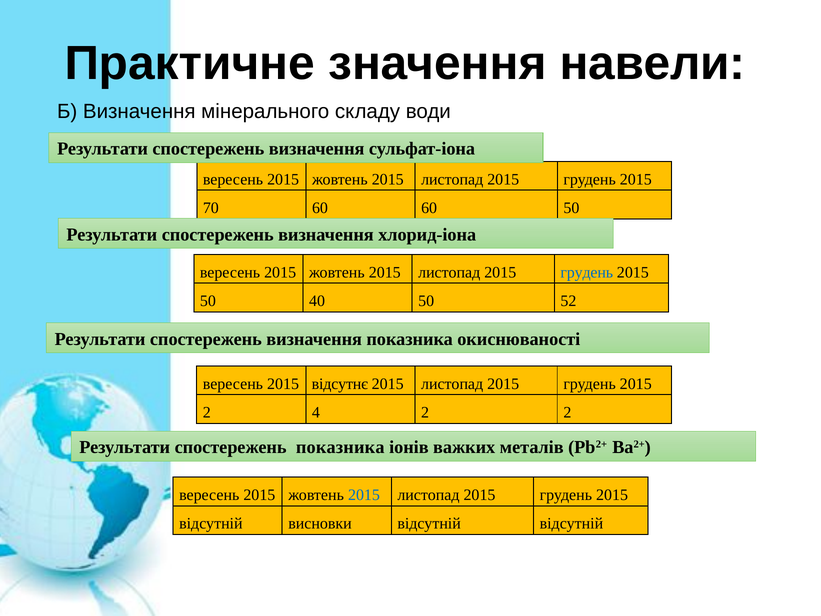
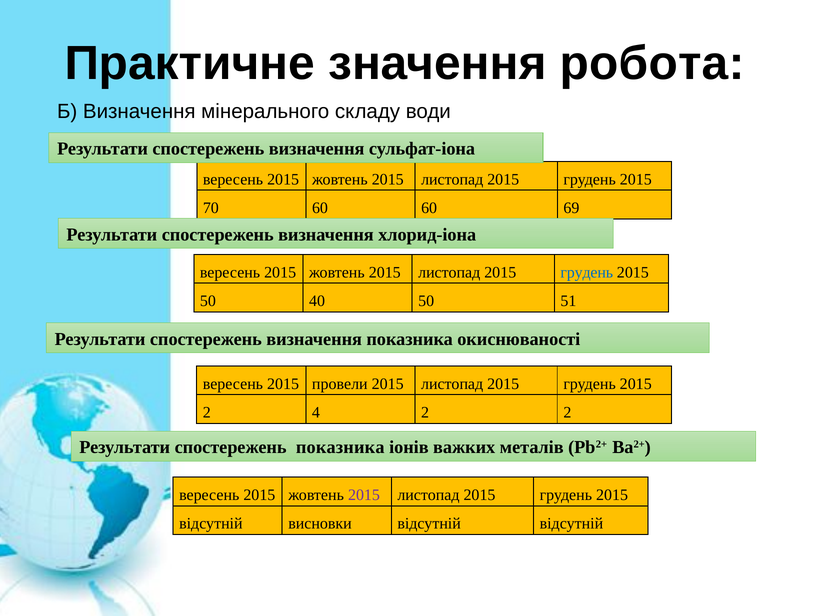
навели: навели -> робота
60 50: 50 -> 69
52: 52 -> 51
відсутнє: відсутнє -> провели
2015 at (364, 495) colour: blue -> purple
